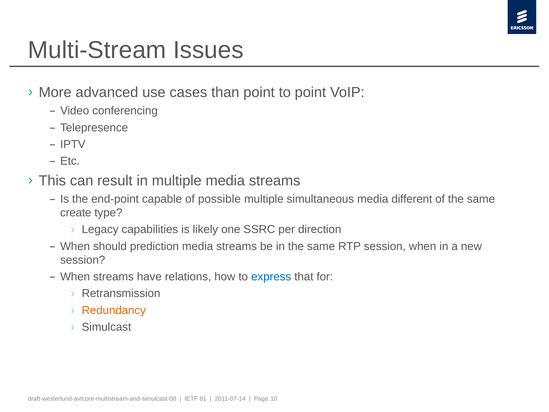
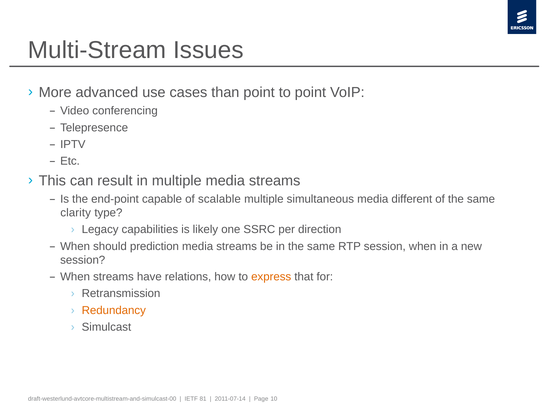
possible: possible -> scalable
create: create -> clarity
express colour: blue -> orange
